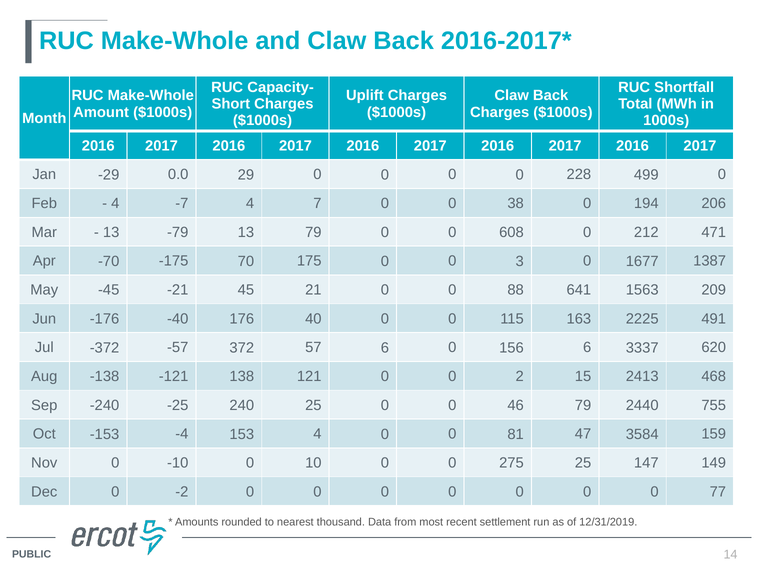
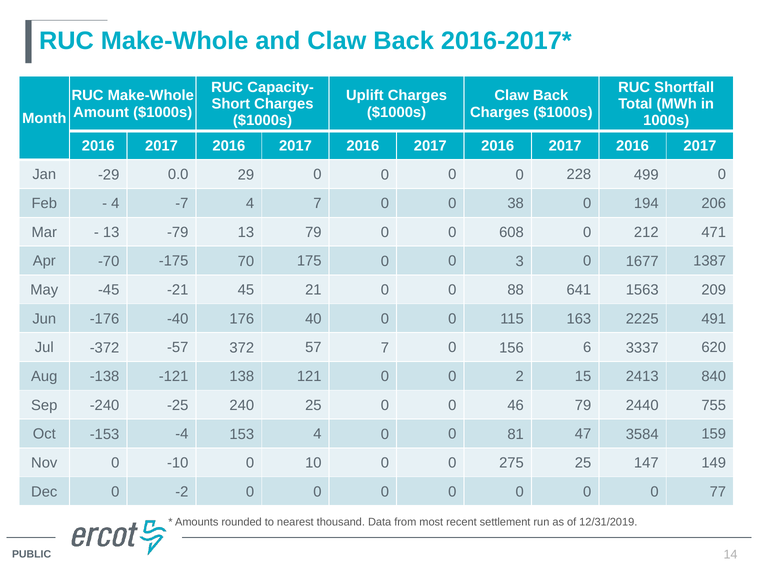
57 6: 6 -> 7
468: 468 -> 840
